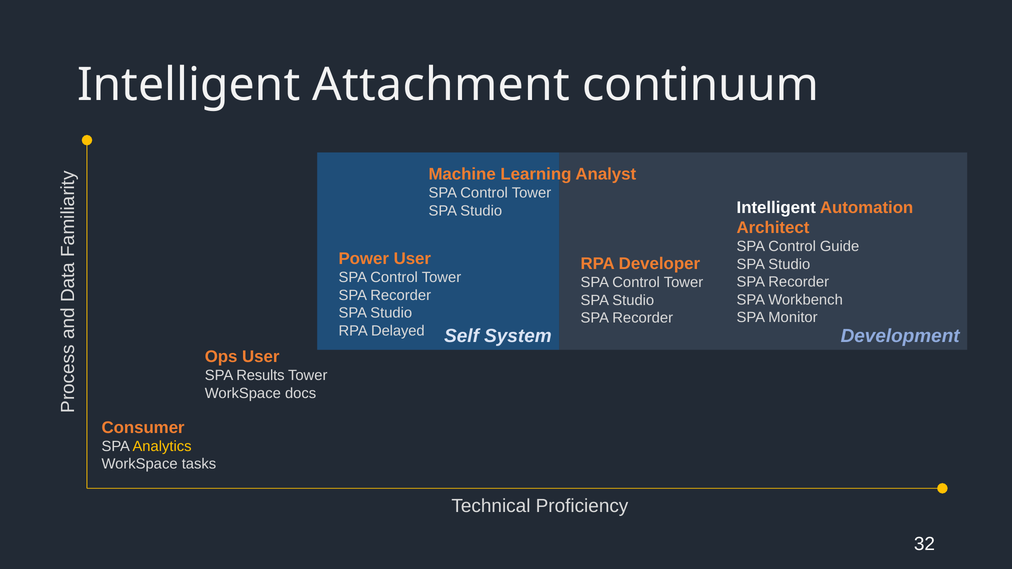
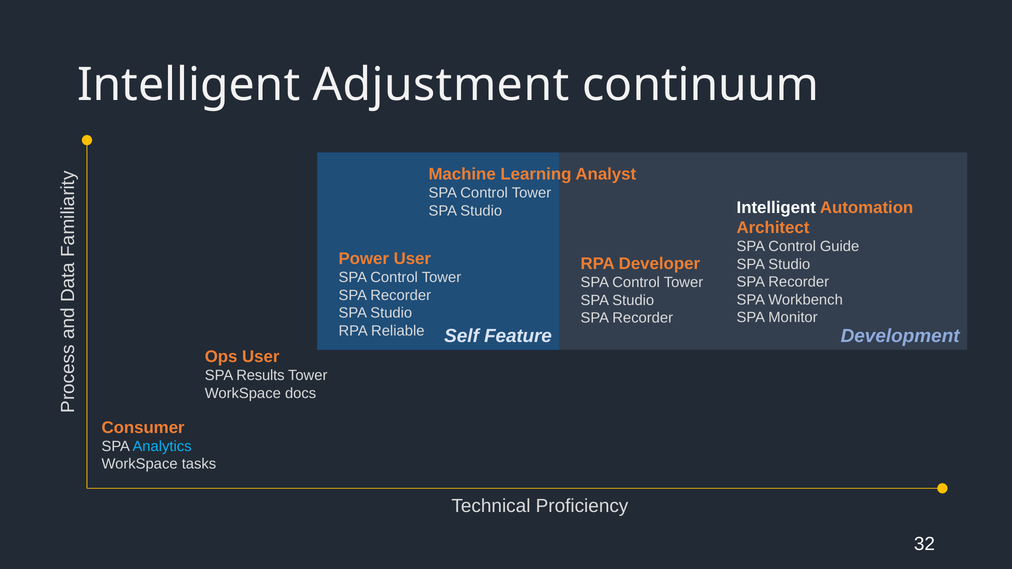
Attachment: Attachment -> Adjustment
Delayed: Delayed -> Reliable
System: System -> Feature
Analytics colour: yellow -> light blue
